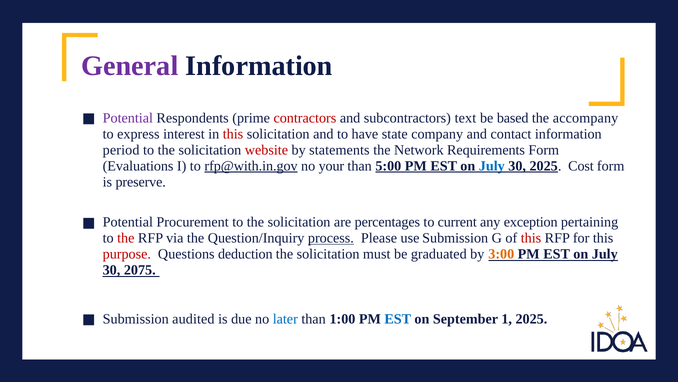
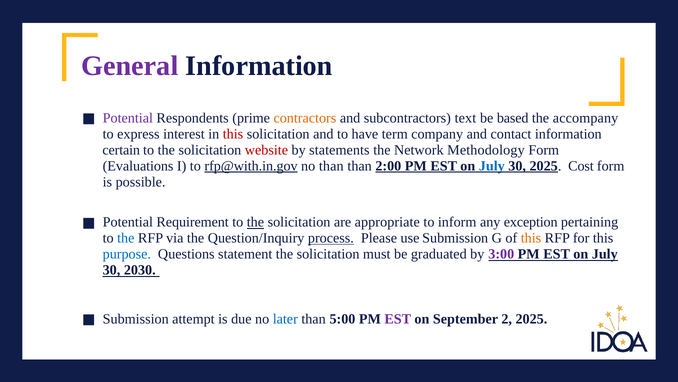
contractors colour: red -> orange
state: state -> term
period: period -> certain
Requirements: Requirements -> Methodology
no your: your -> than
5:00: 5:00 -> 2:00
preserve: preserve -> possible
Procurement: Procurement -> Requirement
the at (255, 222) underline: none -> present
percentages: percentages -> appropriate
current: current -> inform
the at (126, 238) colour: red -> blue
this at (531, 238) colour: red -> orange
purpose colour: red -> blue
deduction: deduction -> statement
3:00 colour: orange -> purple
2075: 2075 -> 2030
audited: audited -> attempt
1:00: 1:00 -> 5:00
EST at (398, 319) colour: blue -> purple
1: 1 -> 2
